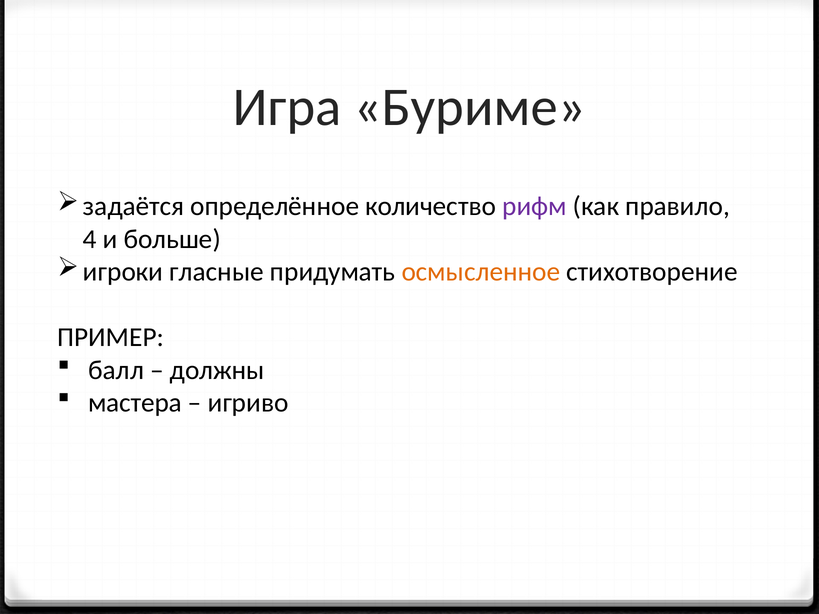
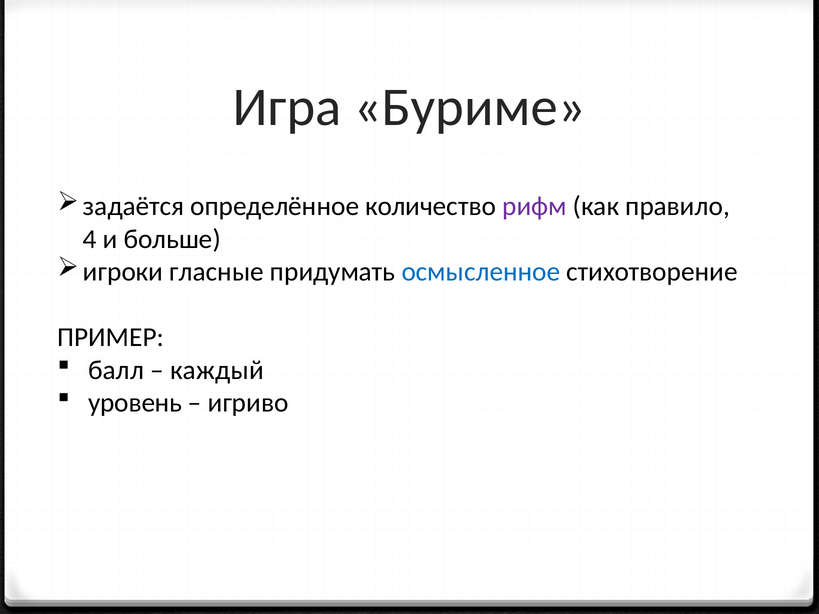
осмысленное colour: orange -> blue
должны: должны -> каждый
мастера: мастера -> уровень
